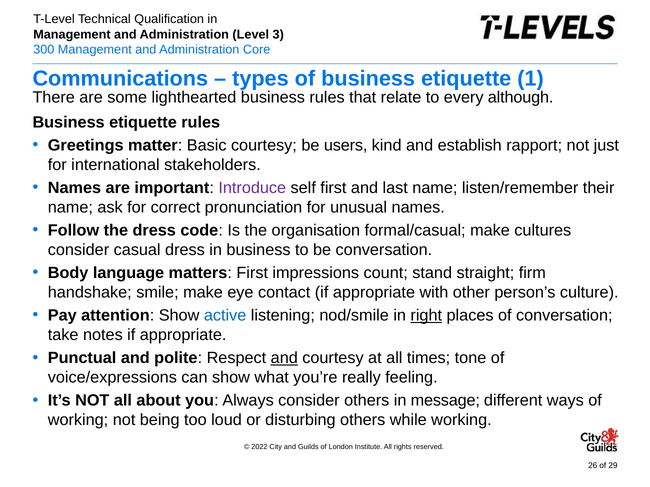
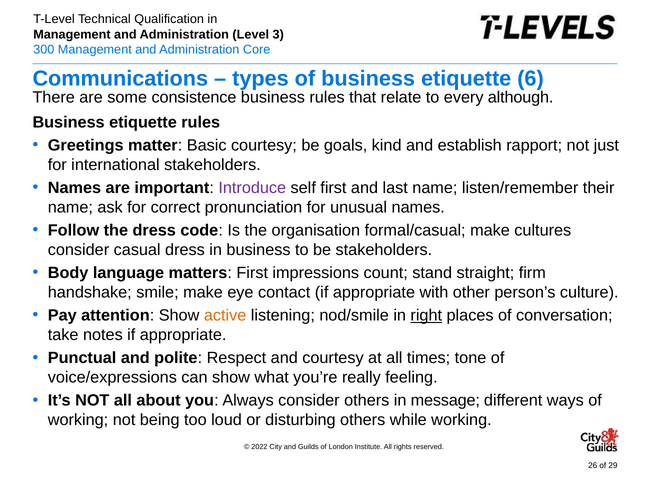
1: 1 -> 6
lighthearted: lighthearted -> consistence
users: users -> goals
be conversation: conversation -> stakeholders
active colour: blue -> orange
and at (284, 358) underline: present -> none
